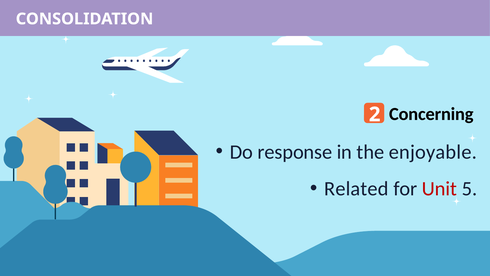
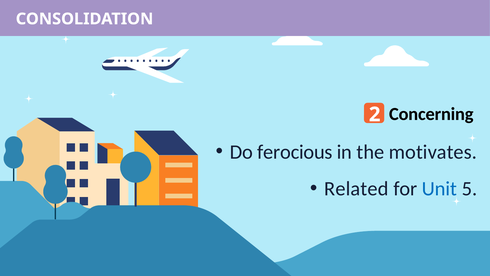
response: response -> ferocious
enjoyable: enjoyable -> motivates
Unit colour: red -> blue
